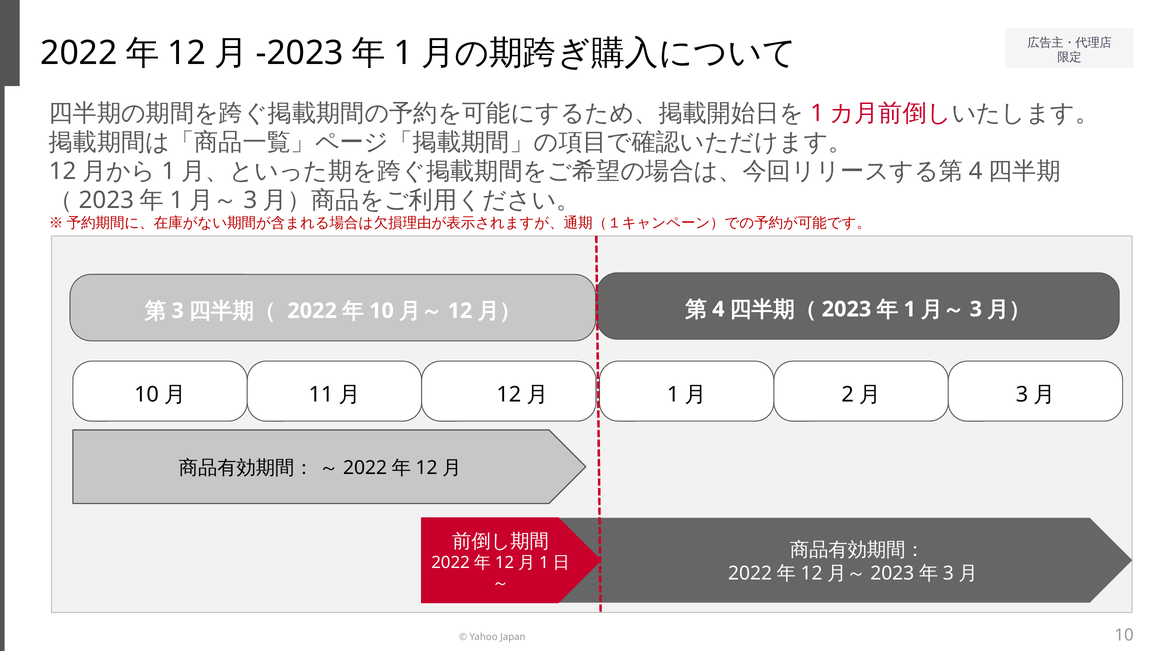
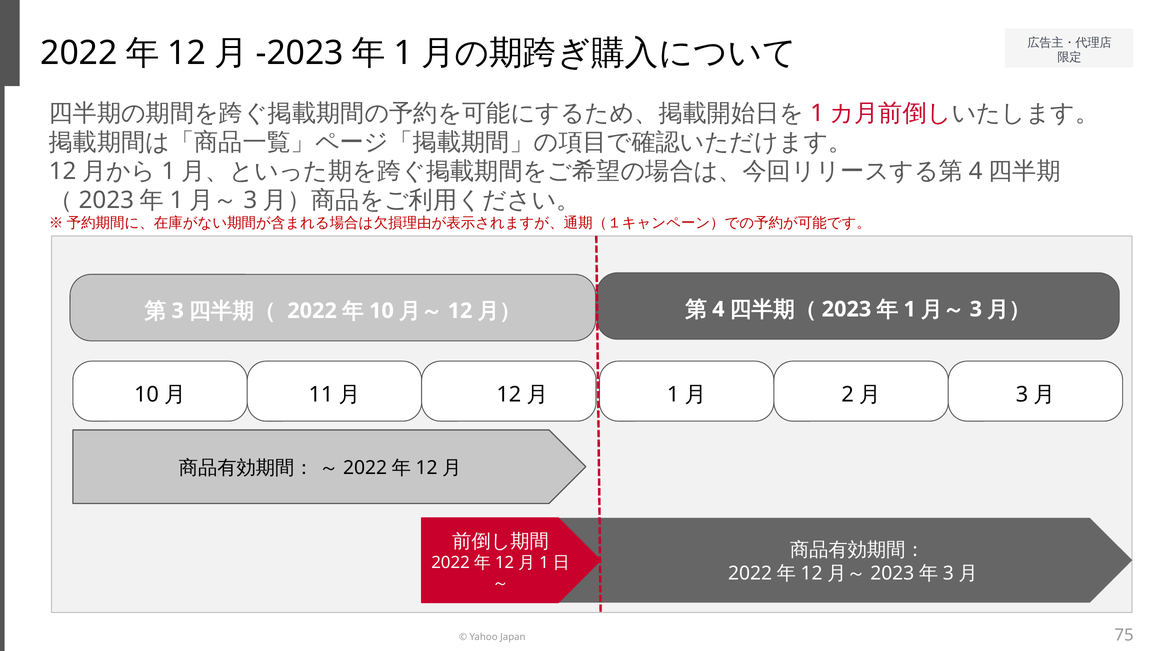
10 at (1124, 635): 10 -> 75
